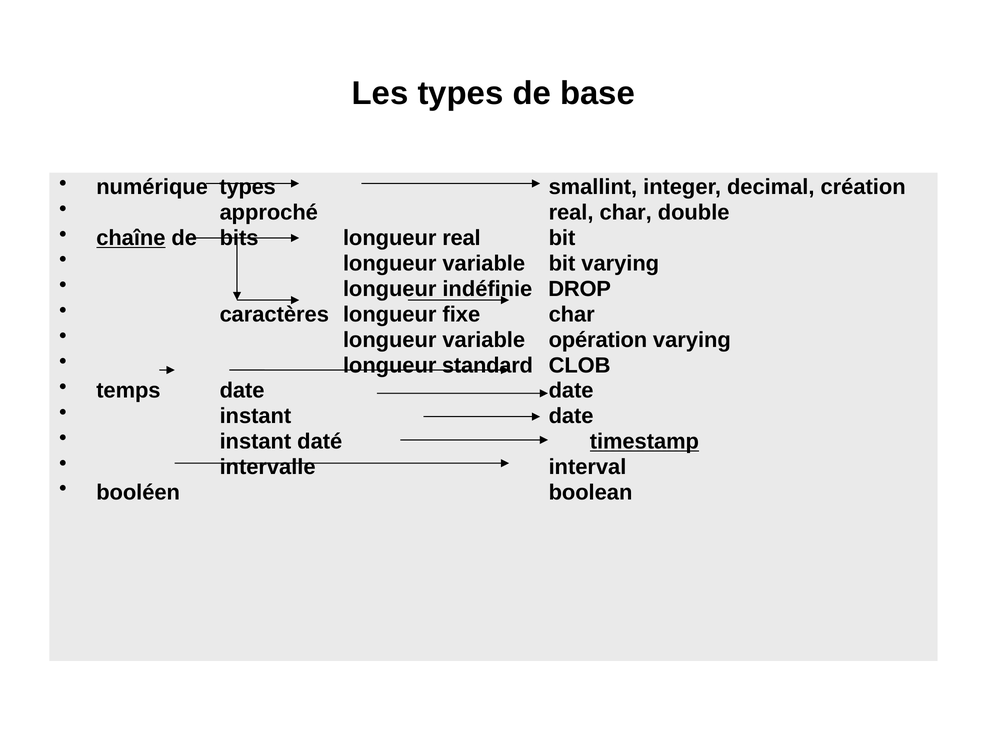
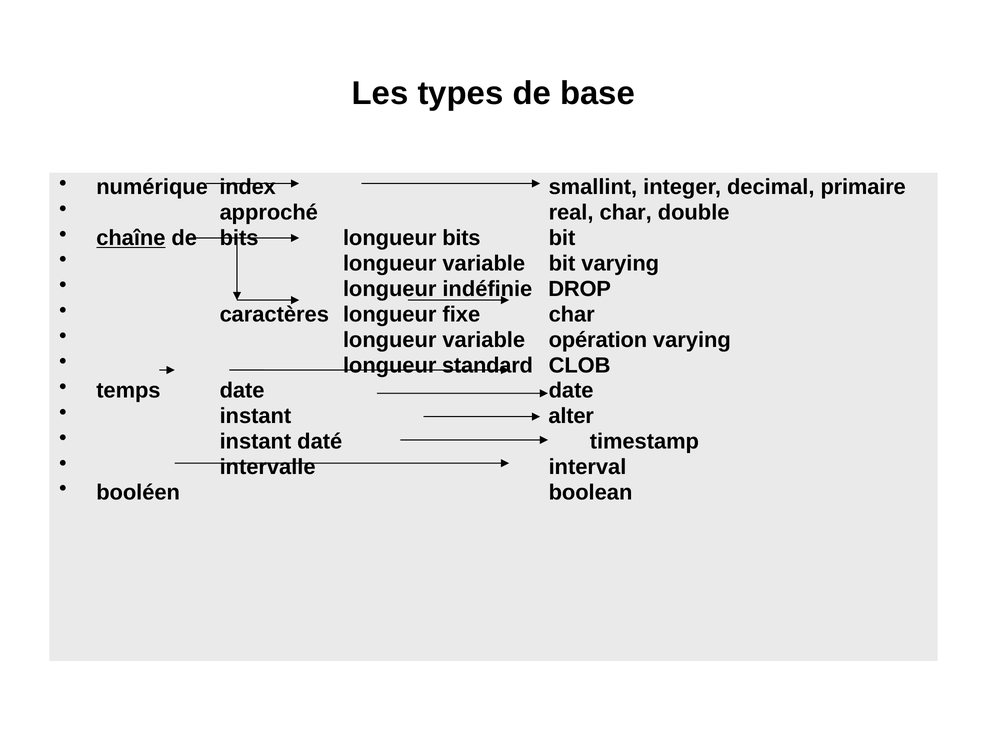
numérique types: types -> index
création: création -> primaire
longueur real: real -> bits
instant date: date -> alter
timestamp underline: present -> none
